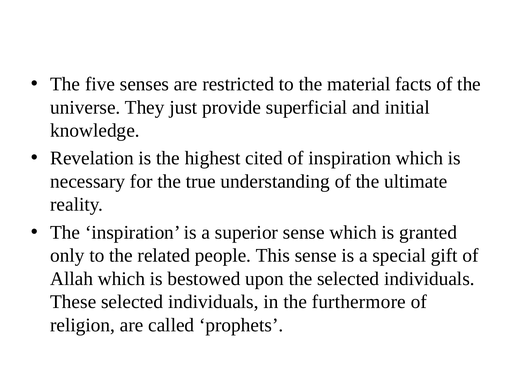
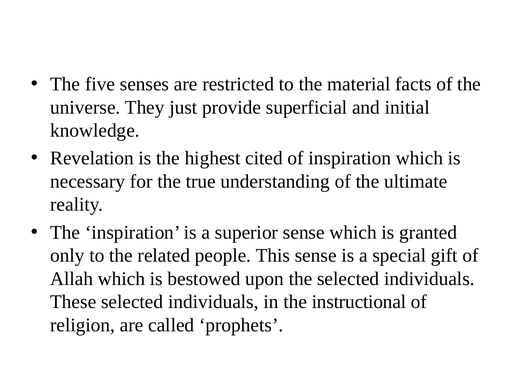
furthermore: furthermore -> instructional
